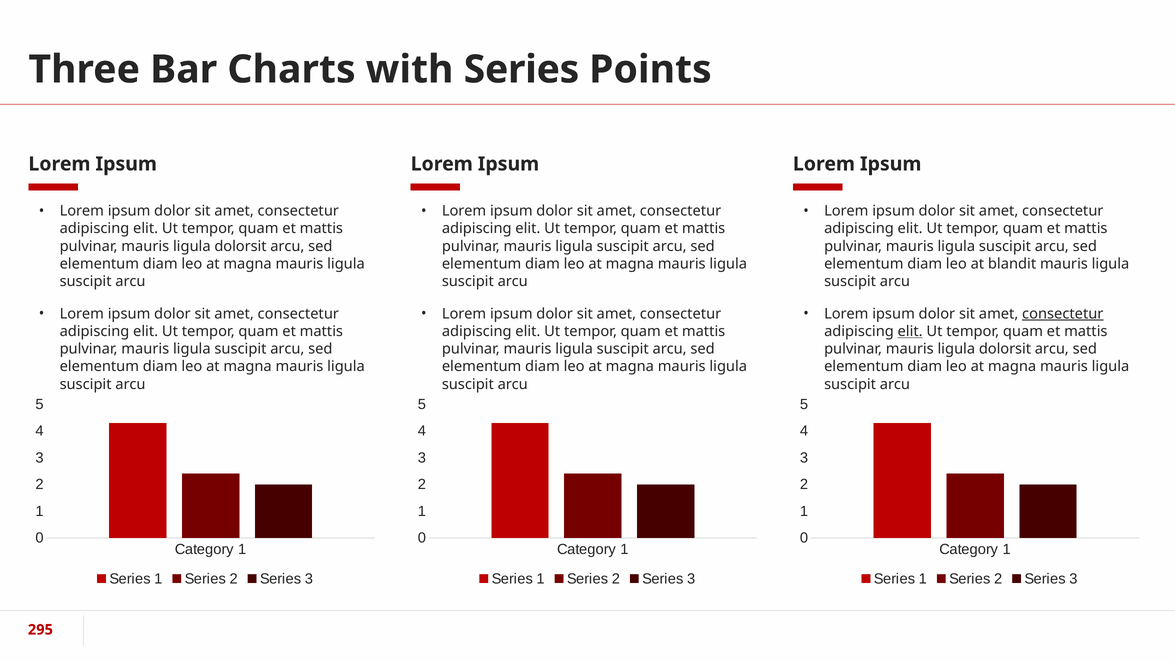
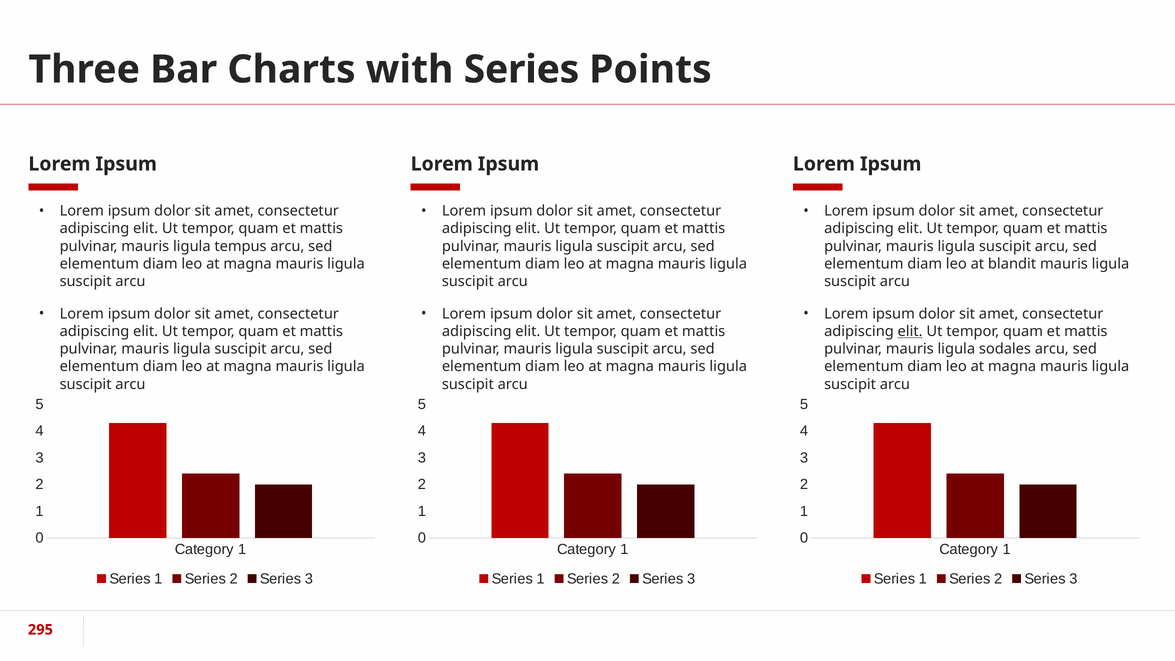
dolorsit at (240, 246): dolorsit -> tempus
consectetur at (1063, 314) underline: present -> none
dolorsit at (1005, 349): dolorsit -> sodales
